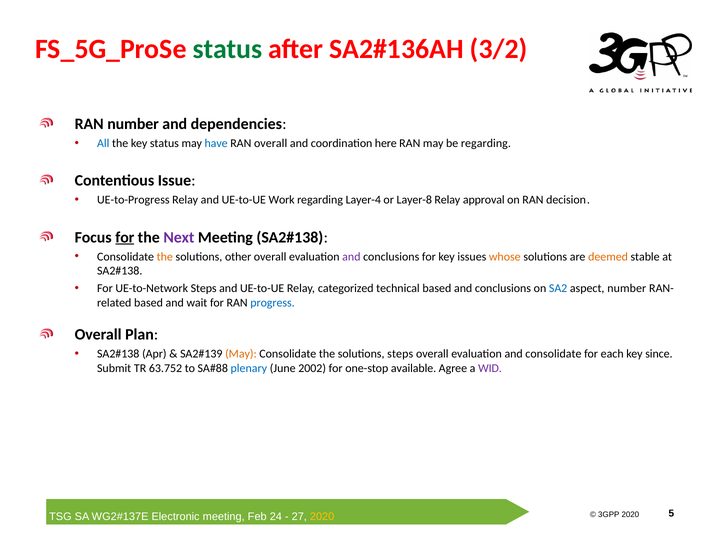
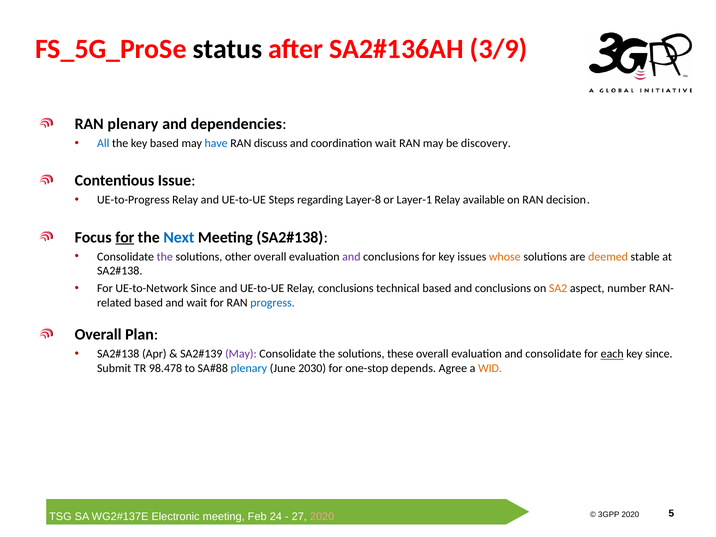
status at (228, 49) colour: green -> black
3/2: 3/2 -> 3/9
RAN number: number -> plenary
key status: status -> based
RAN overall: overall -> discuss
coordination here: here -> wait
be regarding: regarding -> discovery
Work: Work -> Steps
Layer-4: Layer-4 -> Layer-8
Layer-8: Layer-8 -> Layer-1
approval: approval -> available
Next colour: purple -> blue
the at (165, 257) colour: orange -> purple
UE-to-Network Steps: Steps -> Since
Relay categorized: categorized -> conclusions
SA2 colour: blue -> orange
May at (241, 354) colour: orange -> purple
solutions steps: steps -> these
each underline: none -> present
63.752: 63.752 -> 98.478
2002: 2002 -> 2030
available: available -> depends
WID colour: purple -> orange
2020 at (322, 517) colour: yellow -> pink
